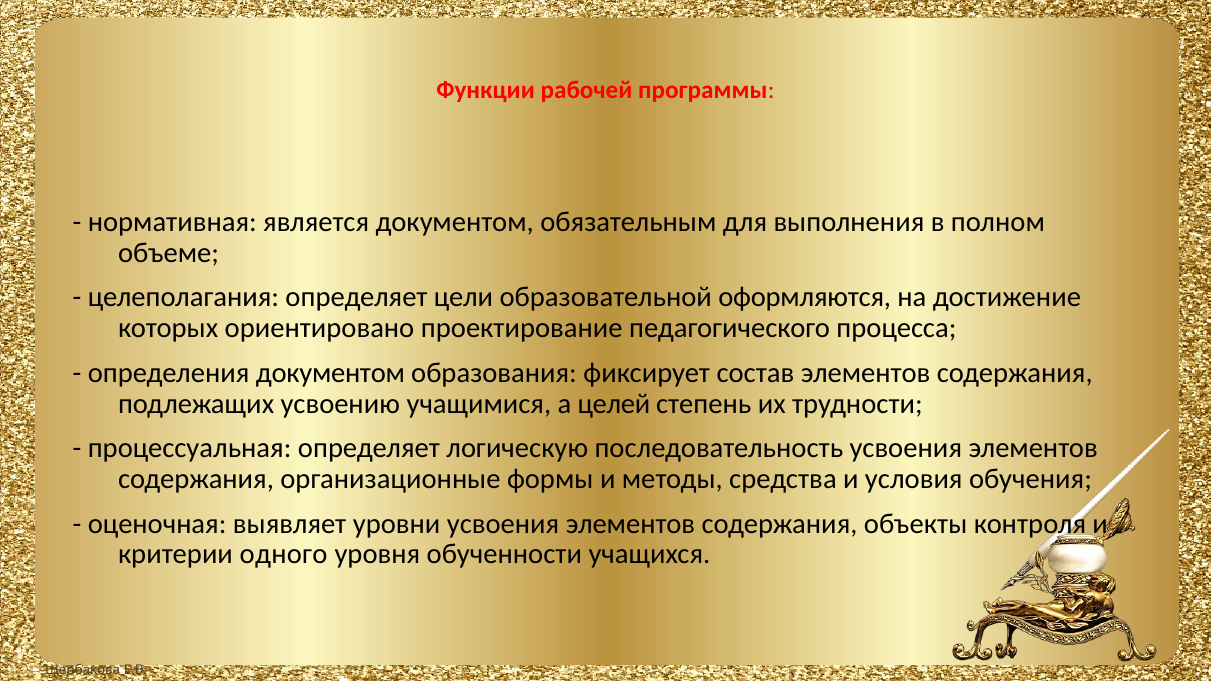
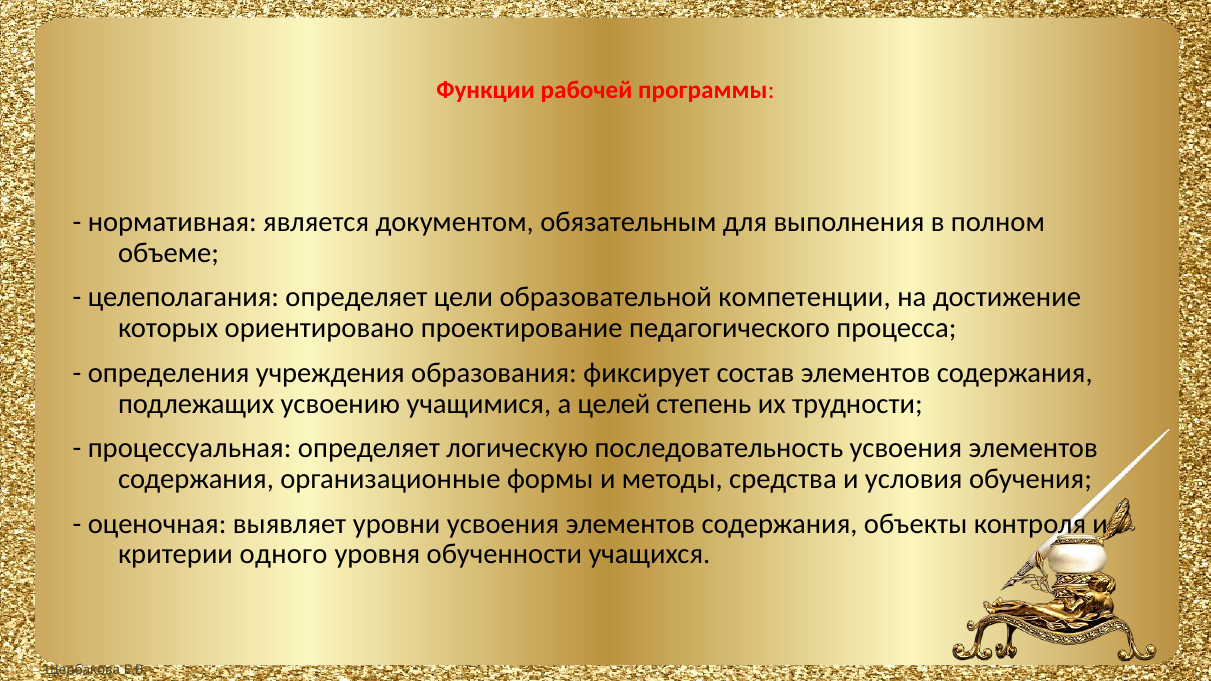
оформляются: оформляются -> компетенции
определения документом: документом -> учреждения
